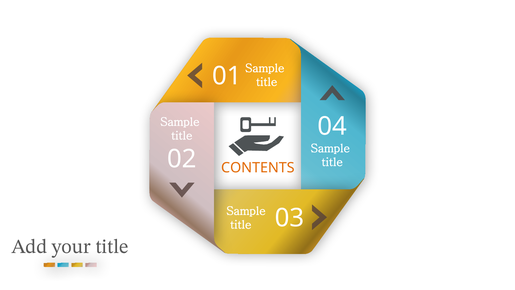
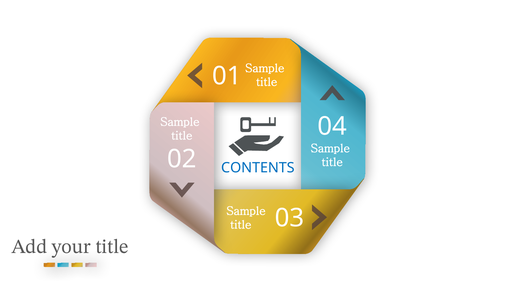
CONTENTS colour: orange -> blue
